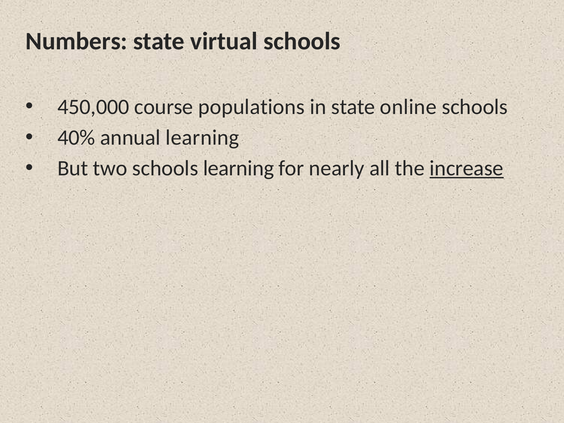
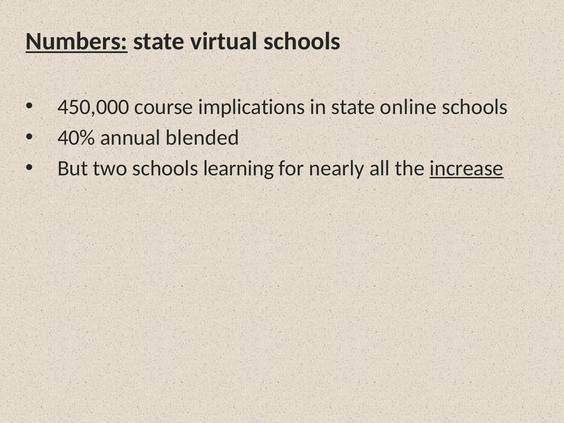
Numbers underline: none -> present
populations: populations -> implications
annual learning: learning -> blended
